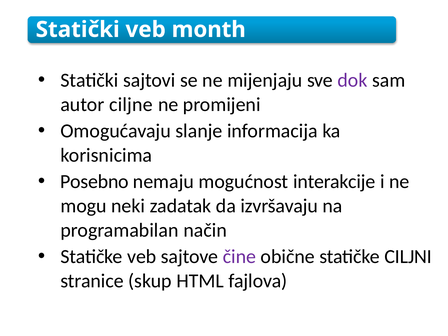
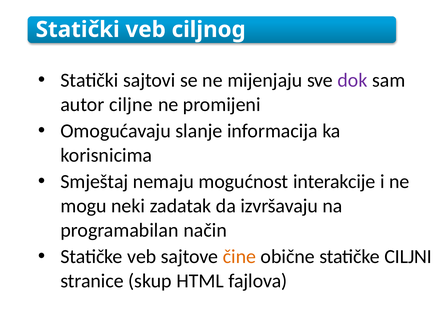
month: month -> ciljnog
Posebno: Posebno -> Smještaj
čine colour: purple -> orange
